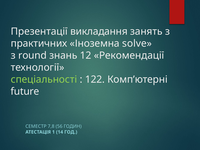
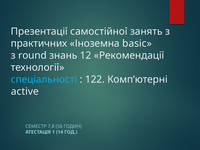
викладання: викладання -> самостійної
solve: solve -> basic
спеціальності colour: light green -> light blue
future: future -> active
